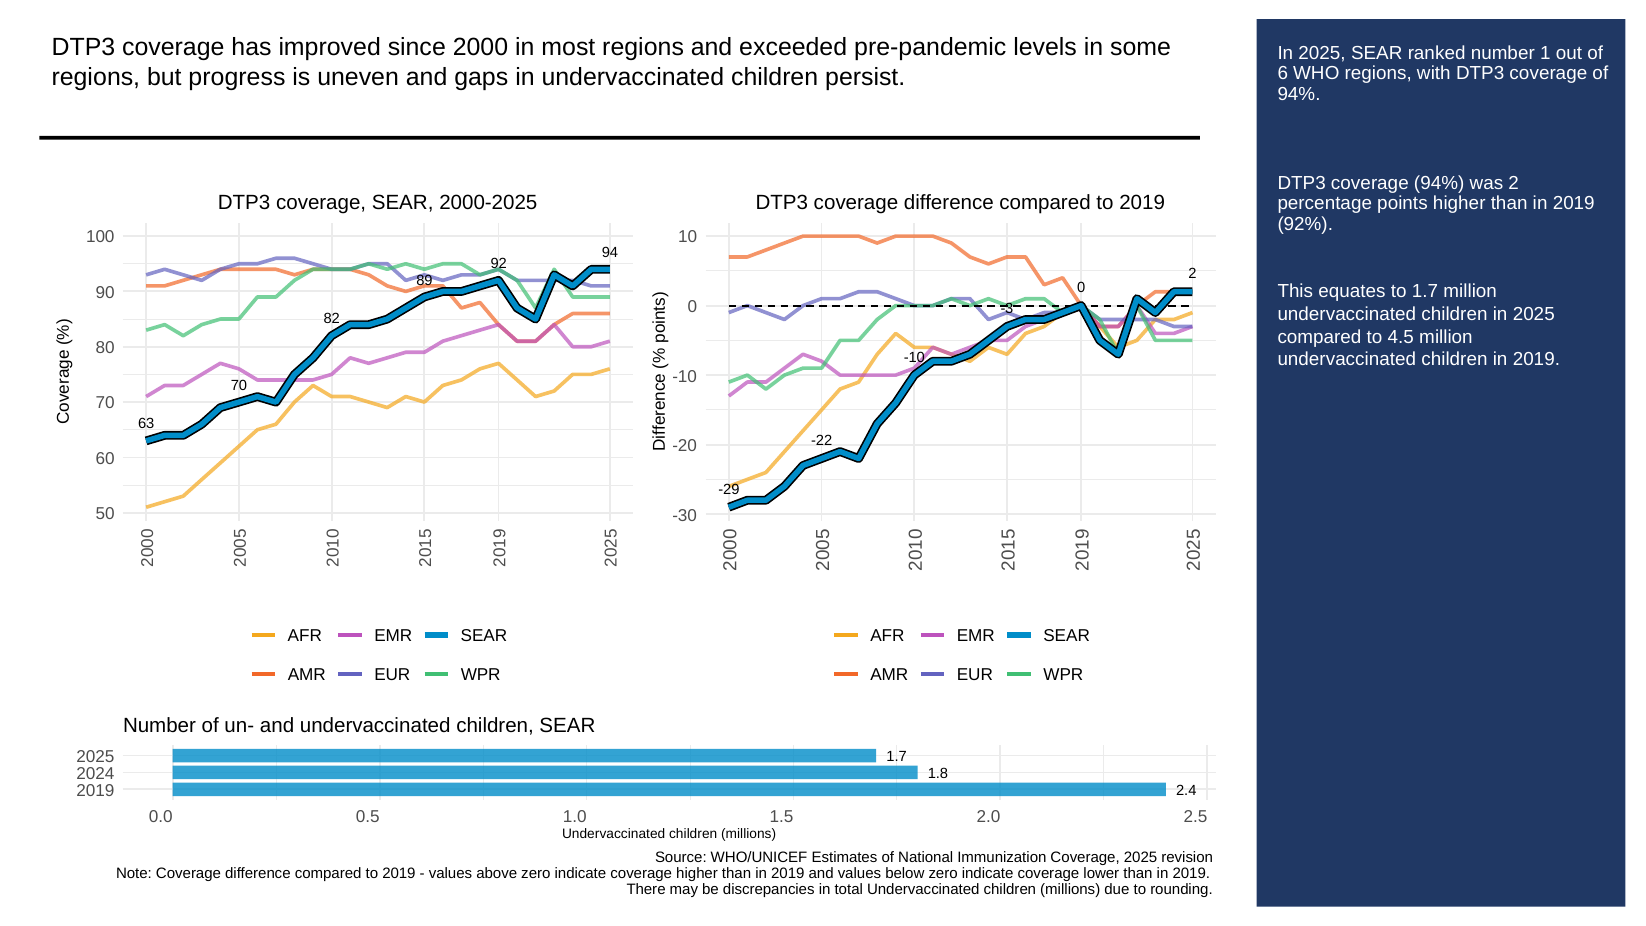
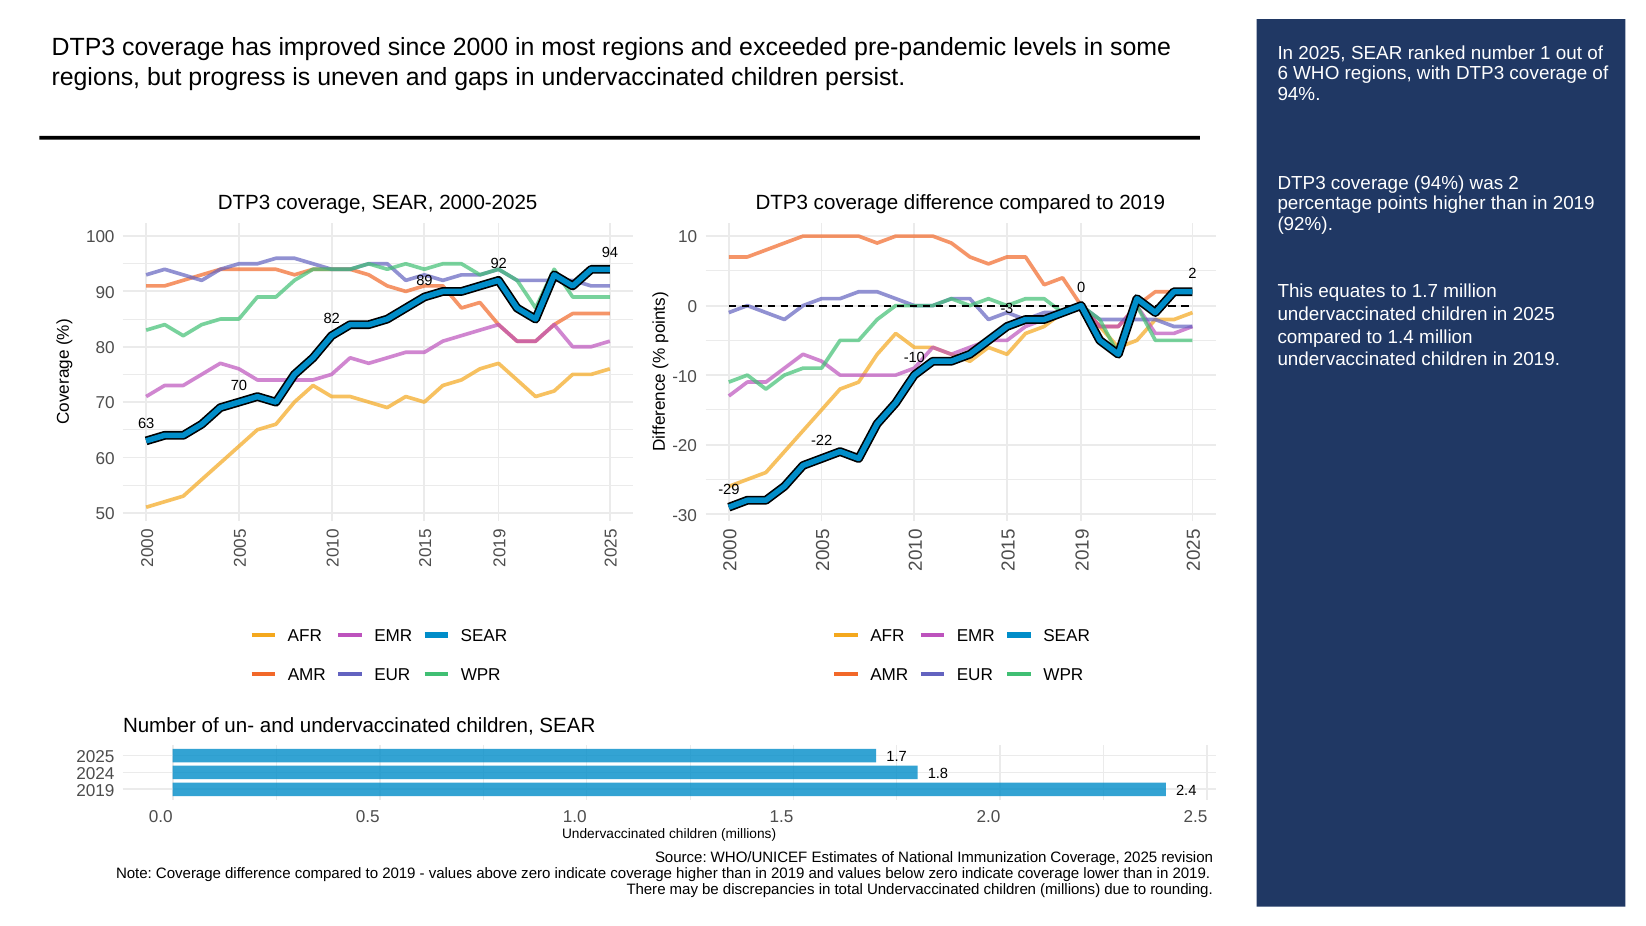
4.5: 4.5 -> 1.4
